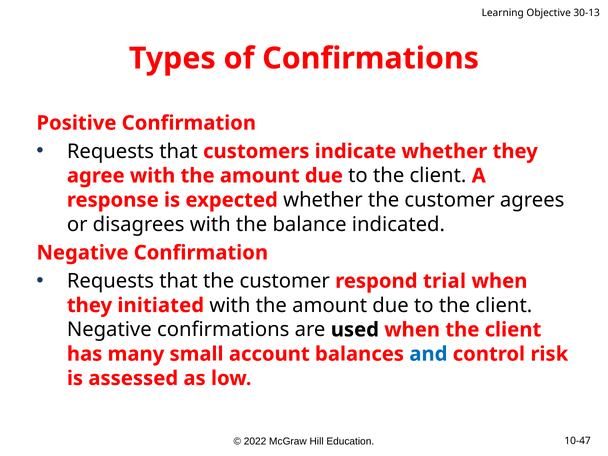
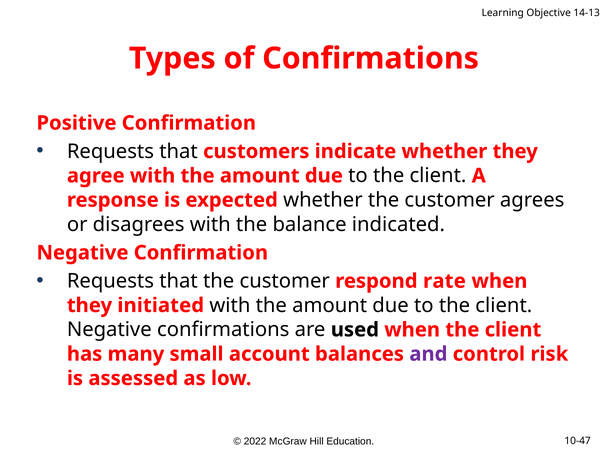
30-13: 30-13 -> 14-13
trial: trial -> rate
and colour: blue -> purple
